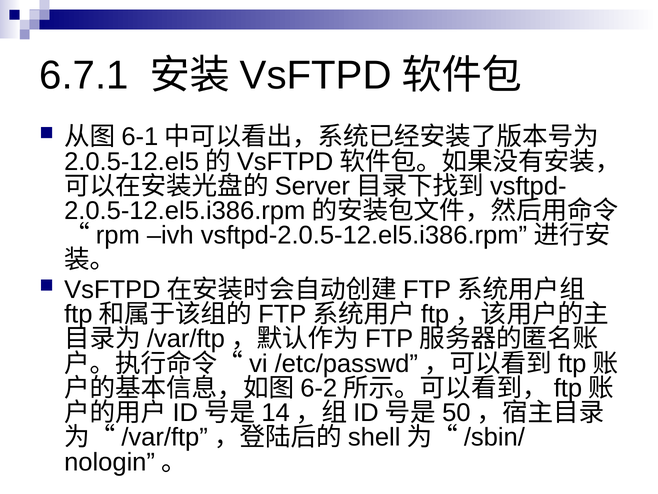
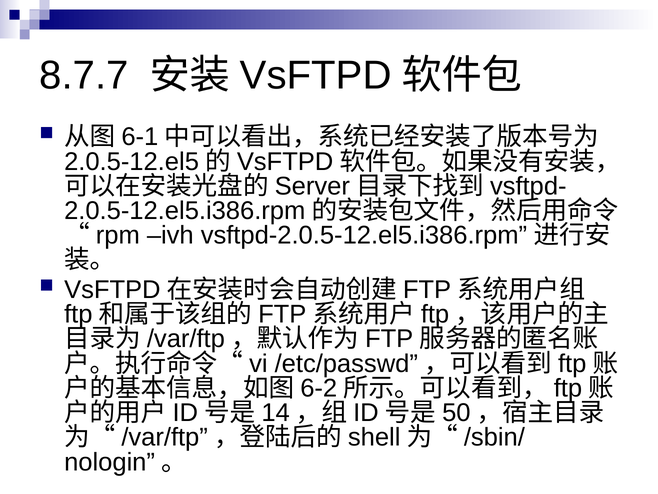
6.7.1: 6.7.1 -> 8.7.7
